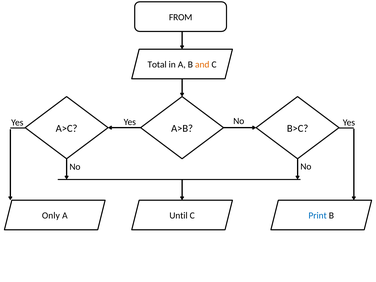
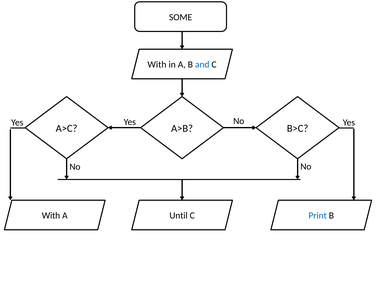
FROM: FROM -> SOME
Total at (157, 65): Total -> With
and colour: orange -> blue
Only at (51, 216): Only -> With
